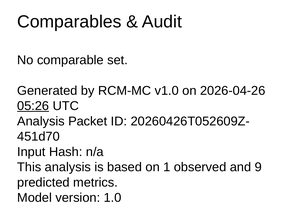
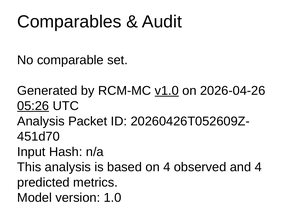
v1.0 underline: none -> present
on 1: 1 -> 4
and 9: 9 -> 4
